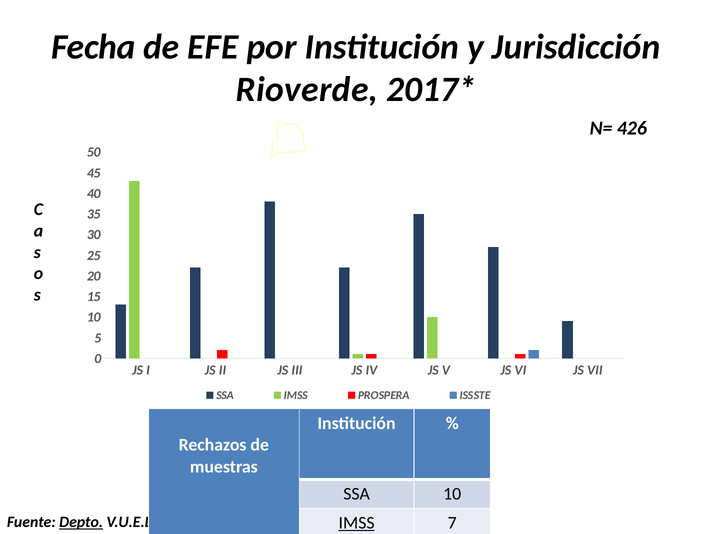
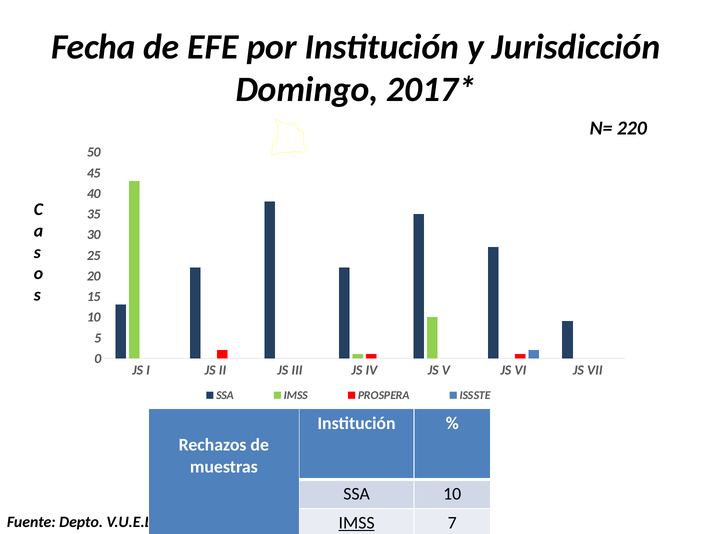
Rioverde: Rioverde -> Domingo
426: 426 -> 220
Depto underline: present -> none
